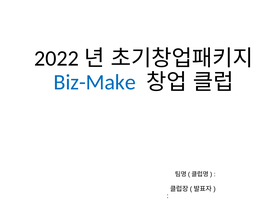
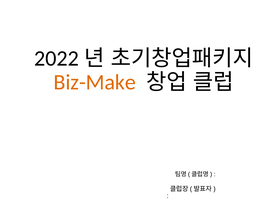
Biz-Make colour: blue -> orange
